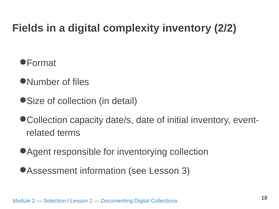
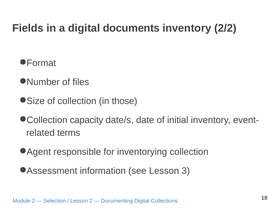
complexity: complexity -> documents
detail: detail -> those
